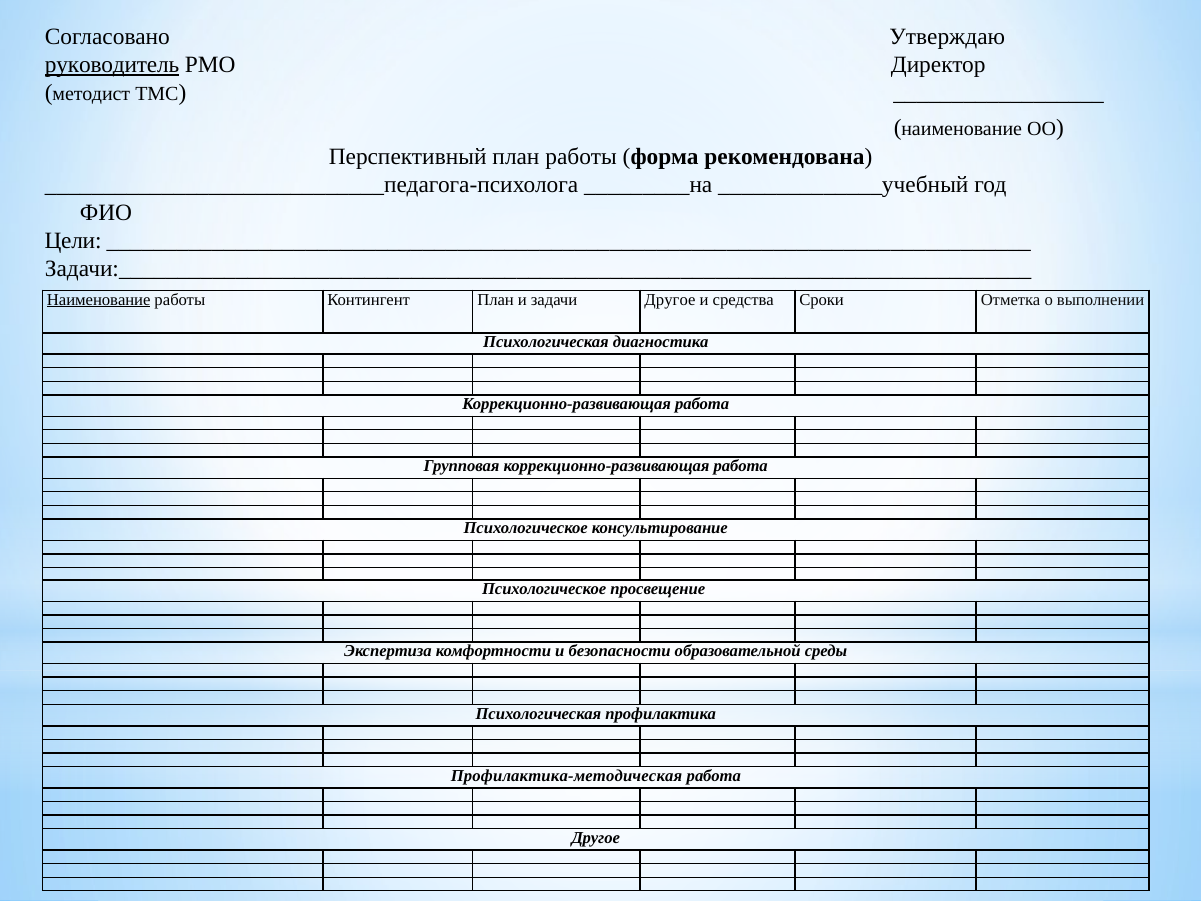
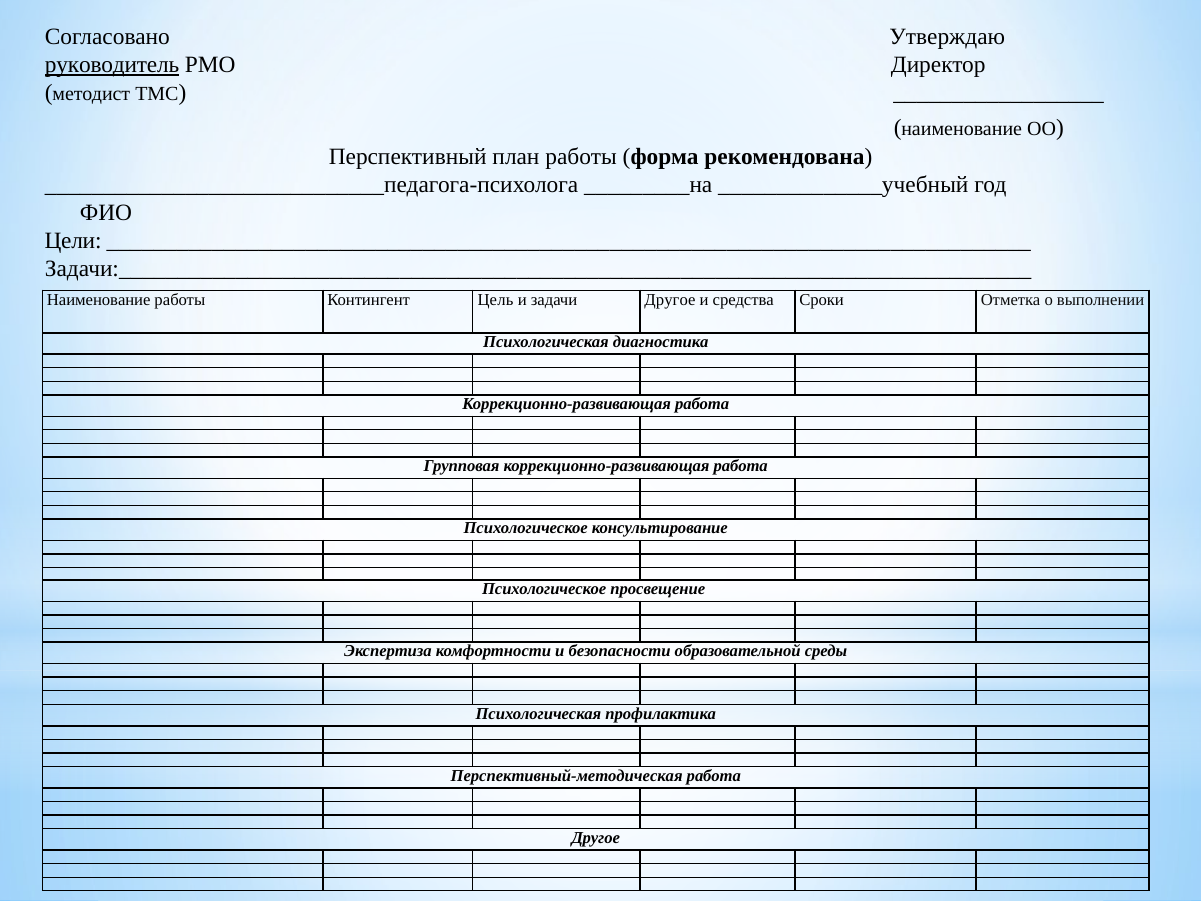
Наименование at (99, 300) underline: present -> none
Контингент План: План -> Цель
Профилактика-методическая: Профилактика-методическая -> Перспективный-методическая
